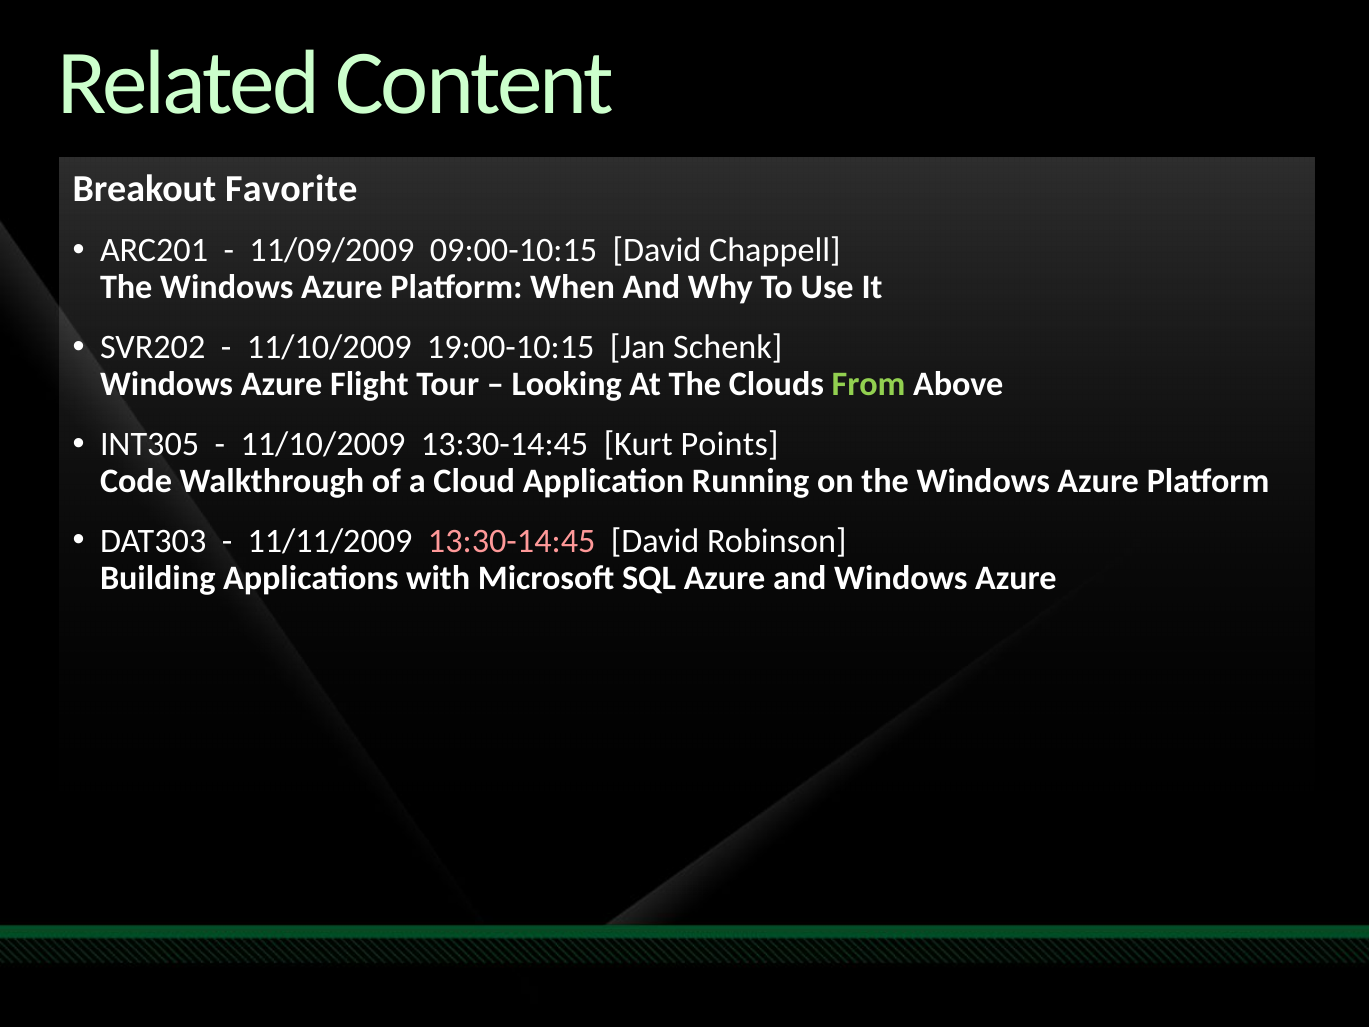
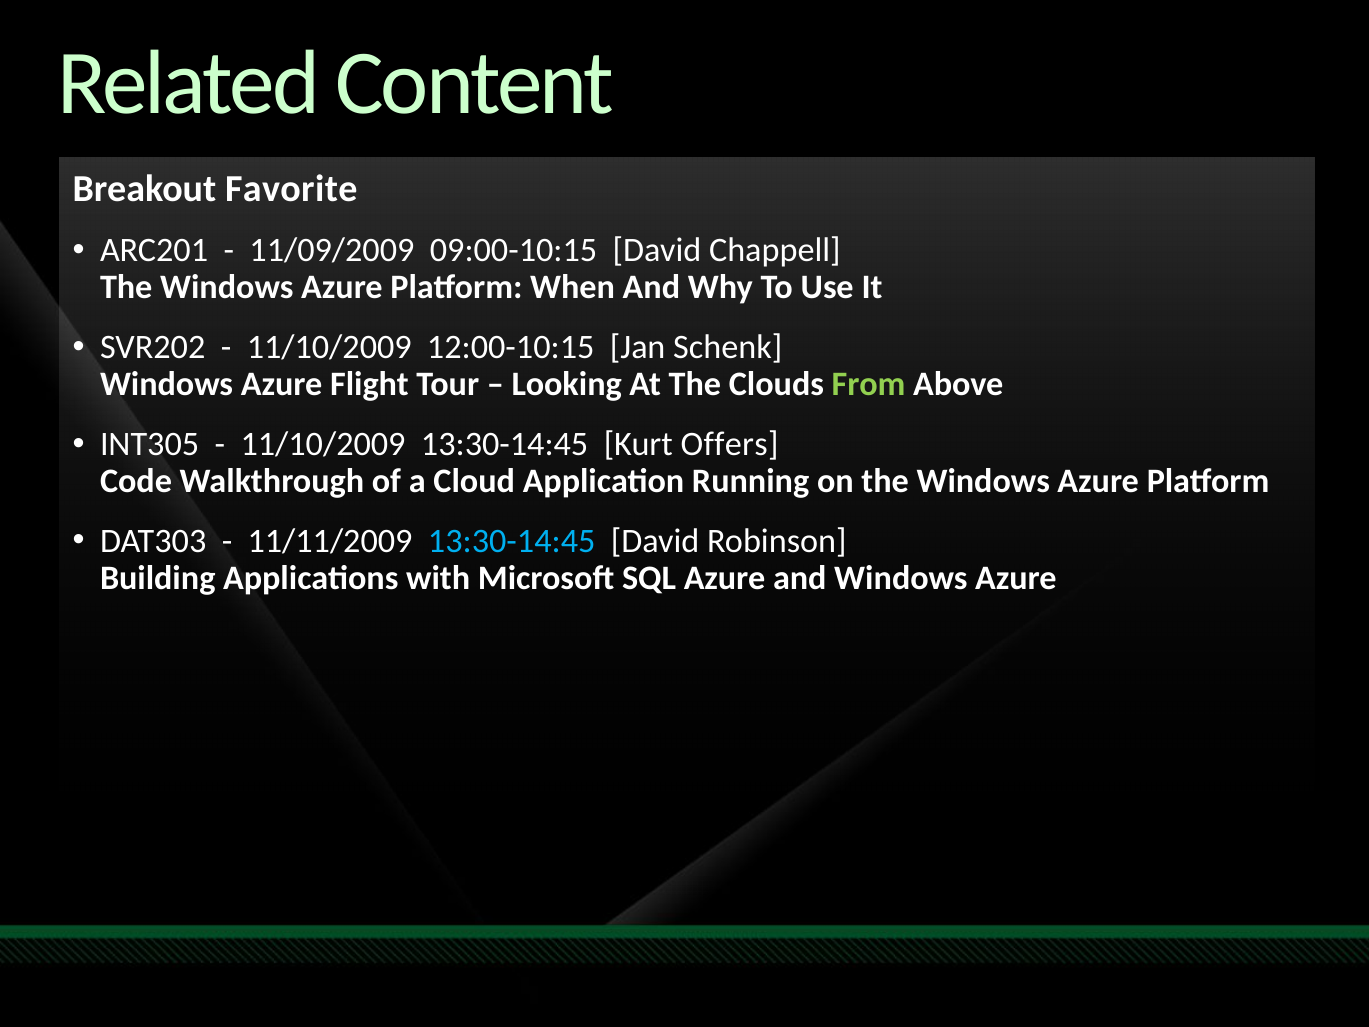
19:00-10:15: 19:00-10:15 -> 12:00-10:15
Points: Points -> Offers
13:30-14:45 at (512, 541) colour: pink -> light blue
